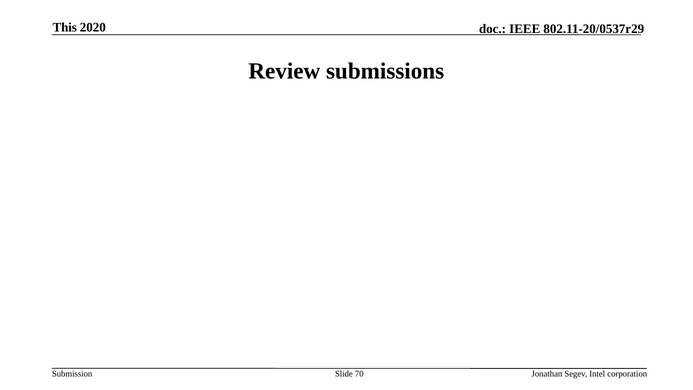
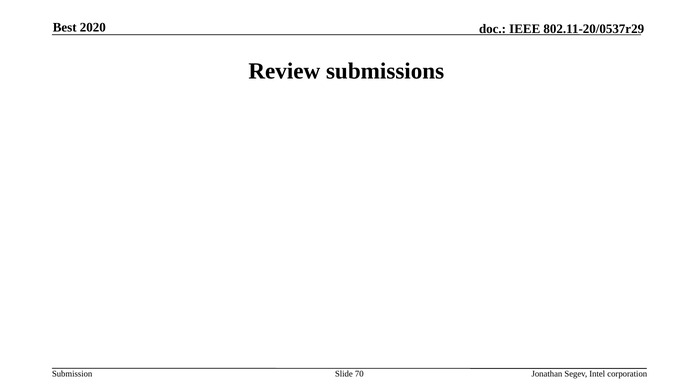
This: This -> Best
